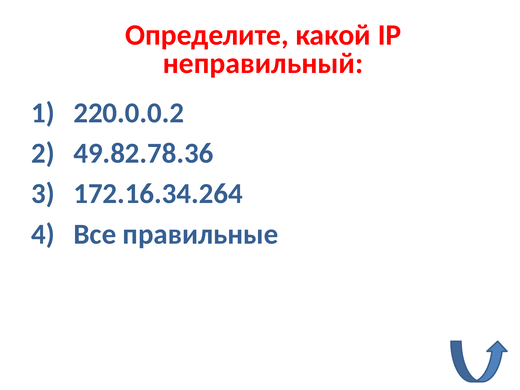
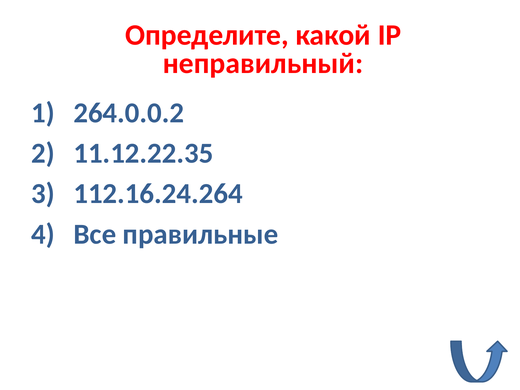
220.0.0.2: 220.0.0.2 -> 264.0.0.2
49.82.78.36: 49.82.78.36 -> 11.12.22.35
172.16.34.264: 172.16.34.264 -> 112.16.24.264
